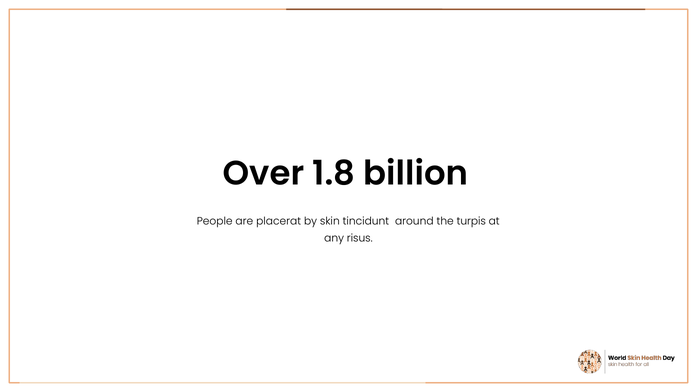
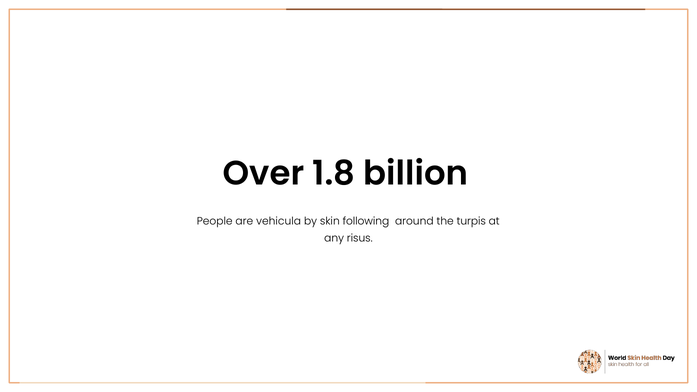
placerat: placerat -> vehicula
tincidunt: tincidunt -> following
